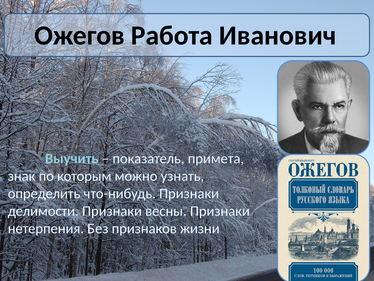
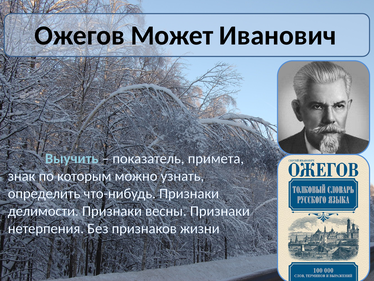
Работа: Работа -> Может
